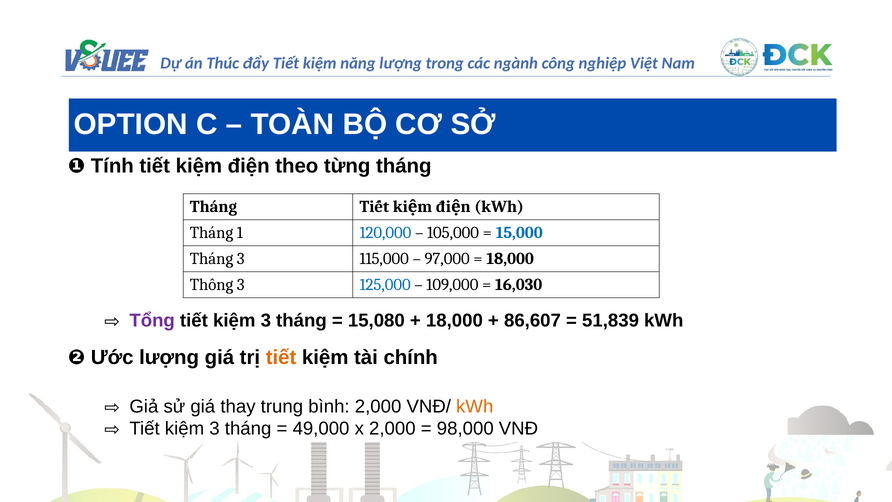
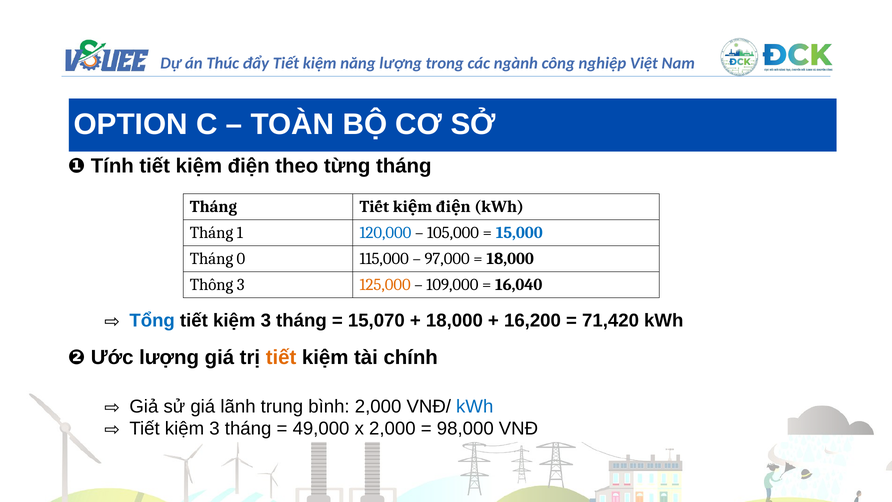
Tháng 3: 3 -> 0
125,000 colour: blue -> orange
16,030: 16,030 -> 16,040
Tổng colour: purple -> blue
15,080: 15,080 -> 15,070
86,607: 86,607 -> 16,200
51,839: 51,839 -> 71,420
thay: thay -> lãnh
kWh at (475, 406) colour: orange -> blue
